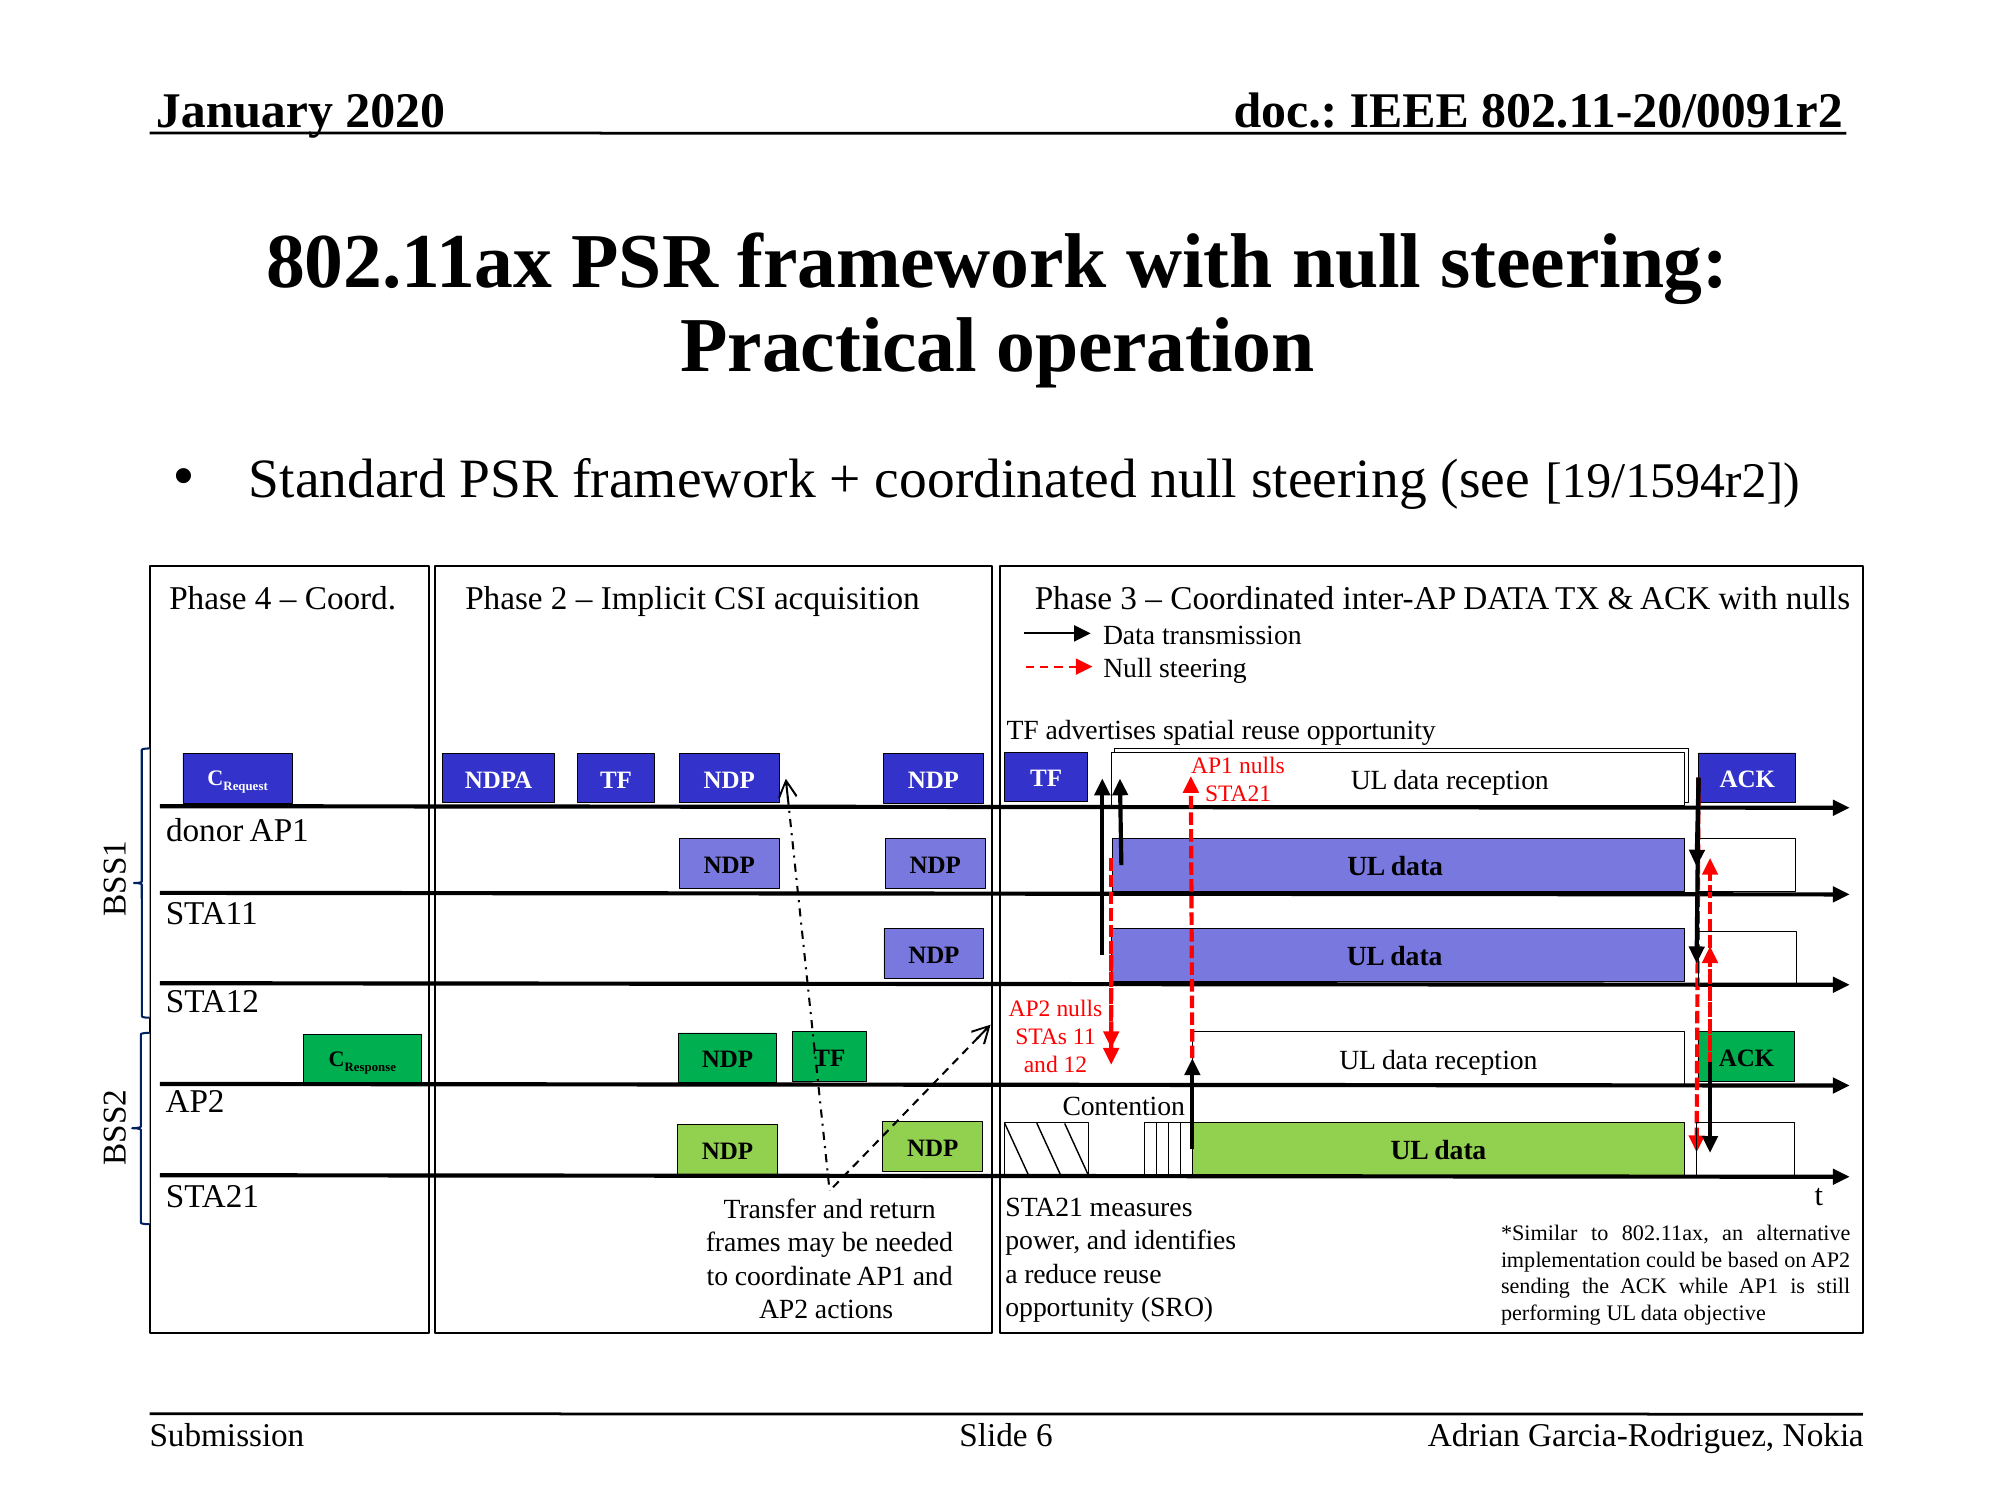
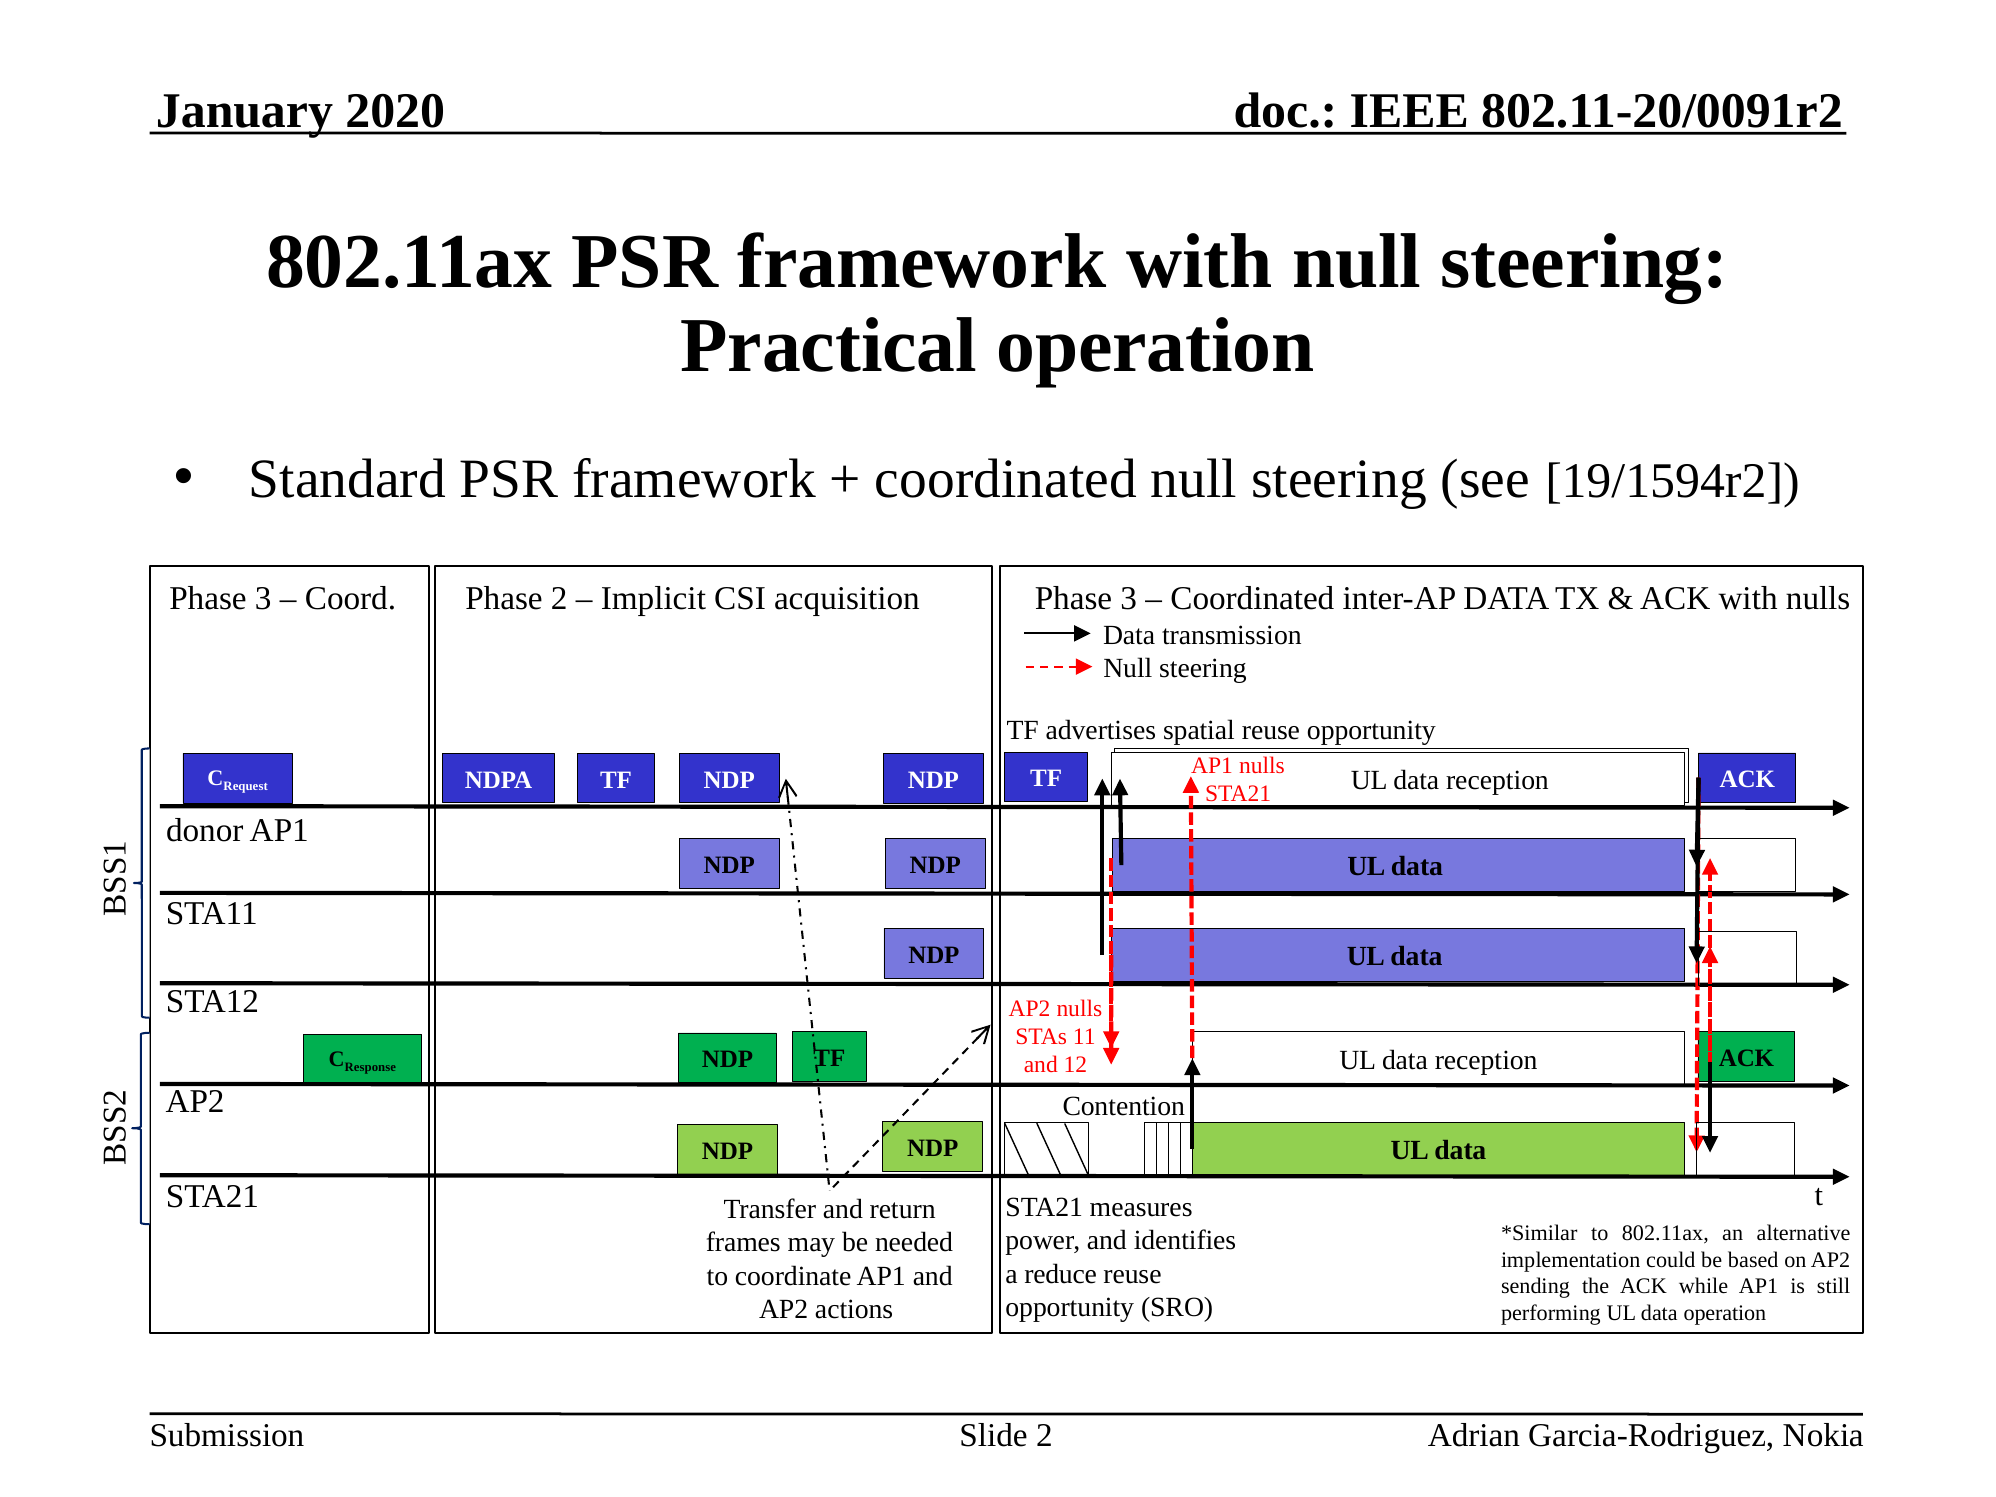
4 at (263, 599): 4 -> 3
data objective: objective -> operation
Slide 6: 6 -> 2
